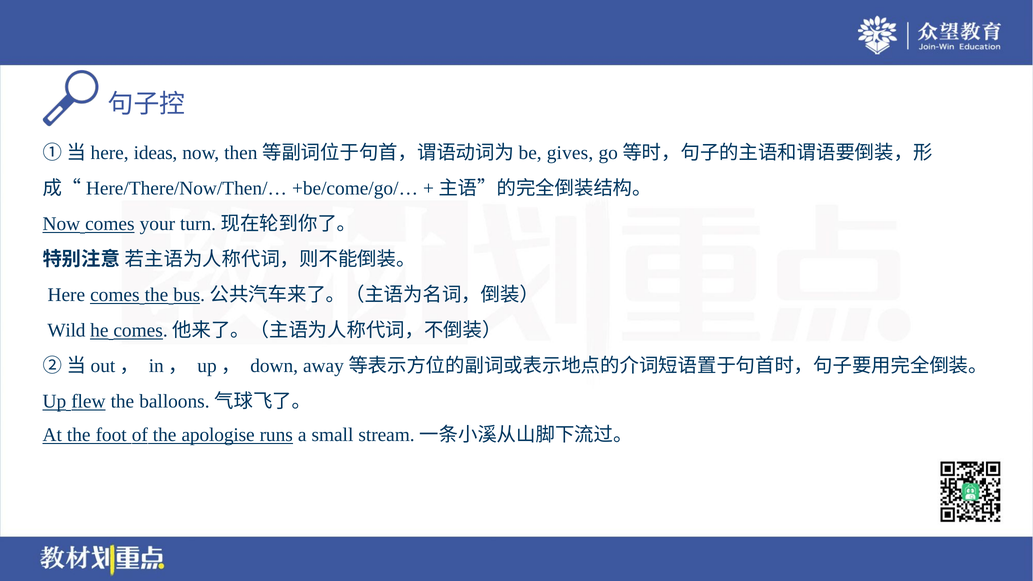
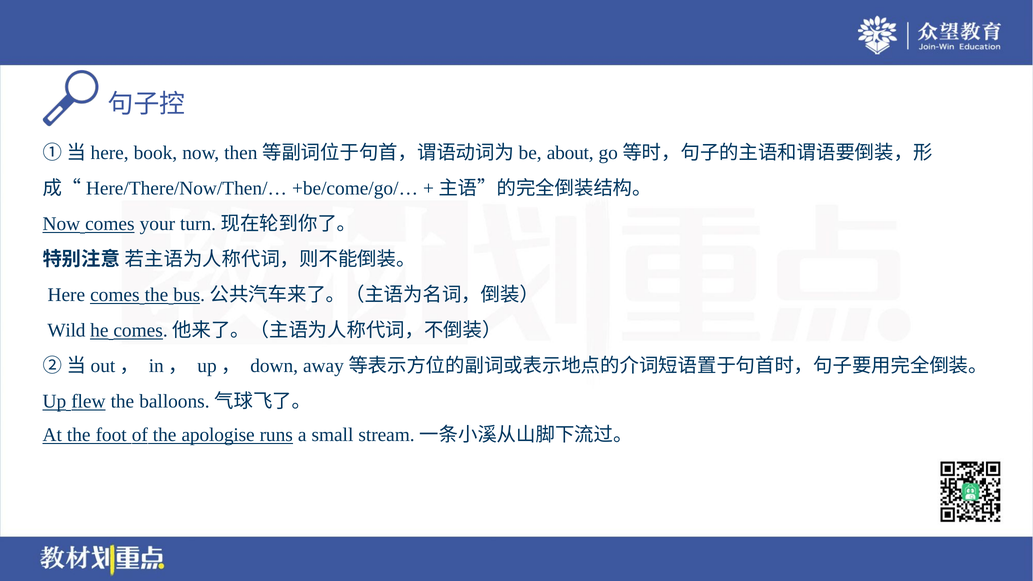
ideas: ideas -> book
gives: gives -> about
